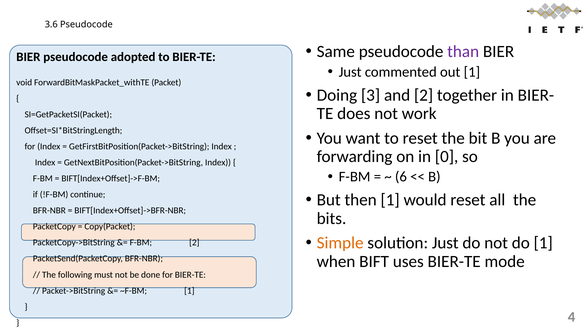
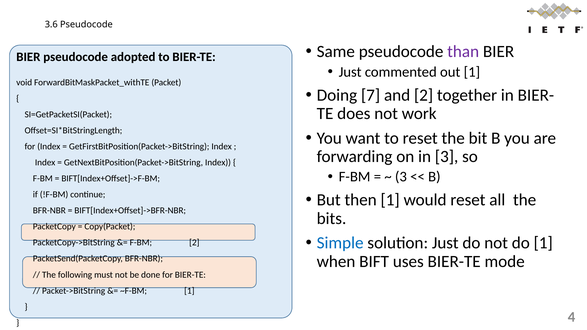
3: 3 -> 7
in 0: 0 -> 3
6 at (401, 177): 6 -> 3
Simple colour: orange -> blue
